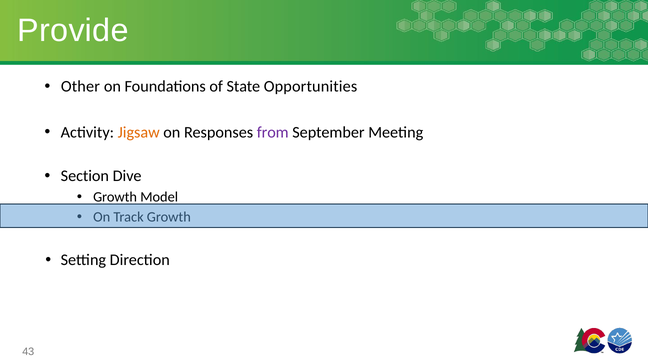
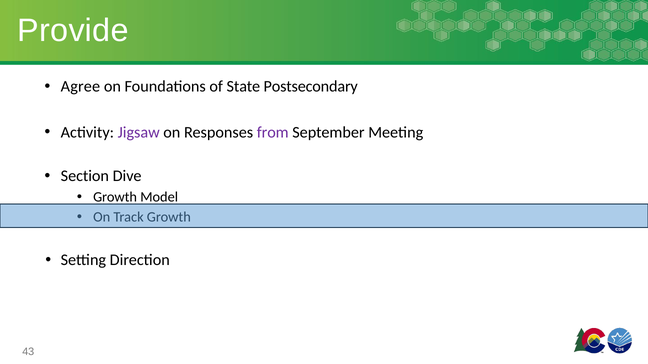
Other: Other -> Agree
Opportunities: Opportunities -> Postsecondary
Jigsaw colour: orange -> purple
